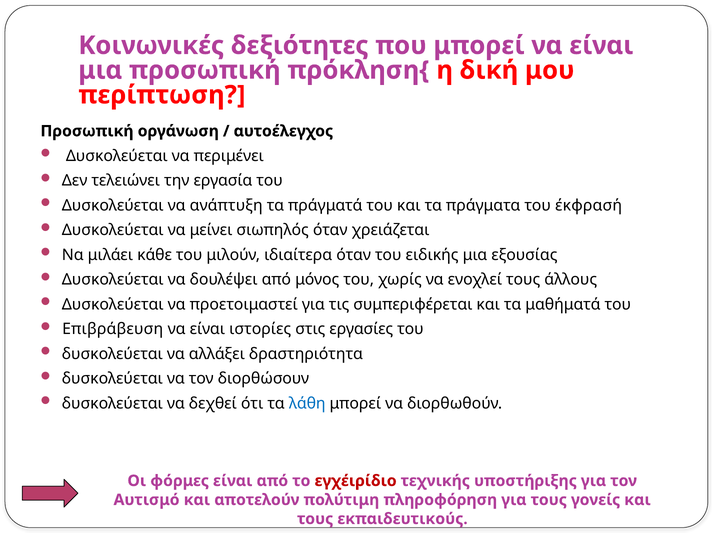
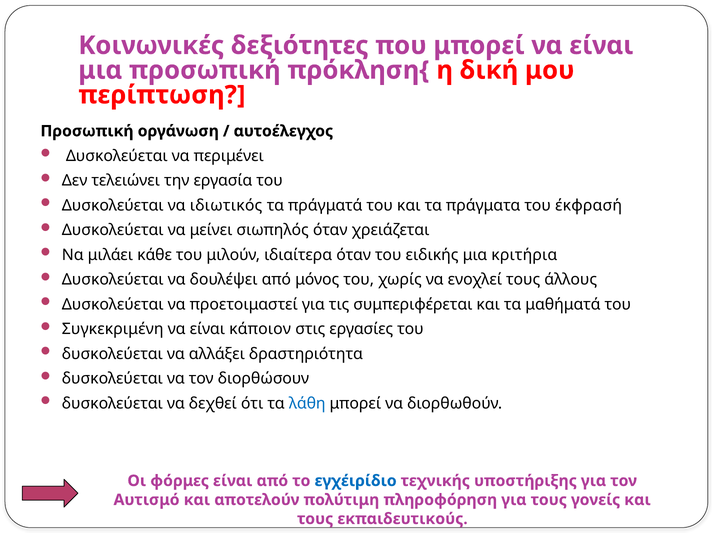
ανάπτυξη: ανάπτυξη -> ιδιωτικός
εξουσίας: εξουσίας -> κριτήρια
Επιβράβευση: Επιβράβευση -> Συγκεκριμένη
ιστορίες: ιστορίες -> κάποιον
εγχέιρίδιο colour: red -> blue
